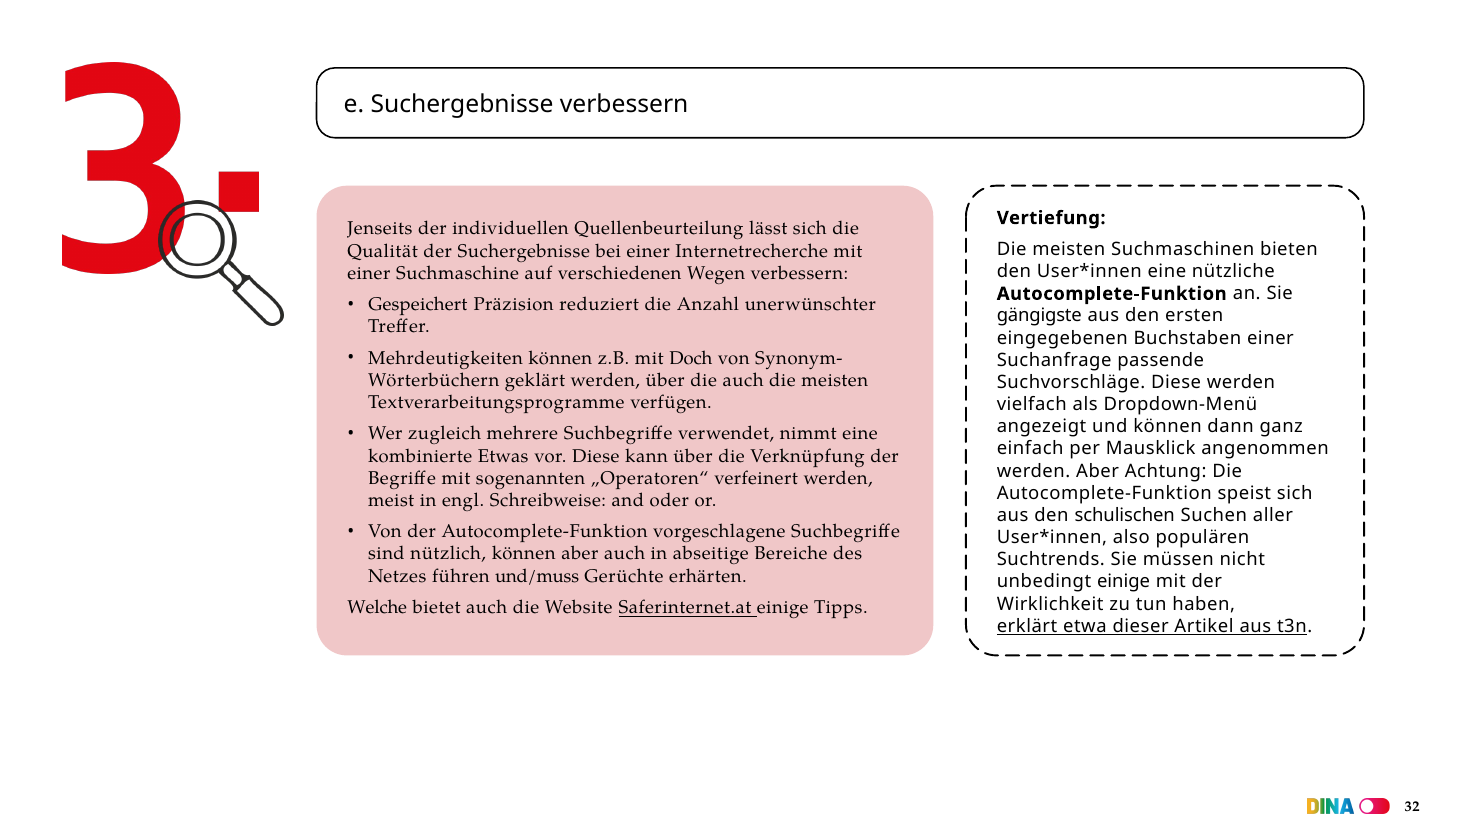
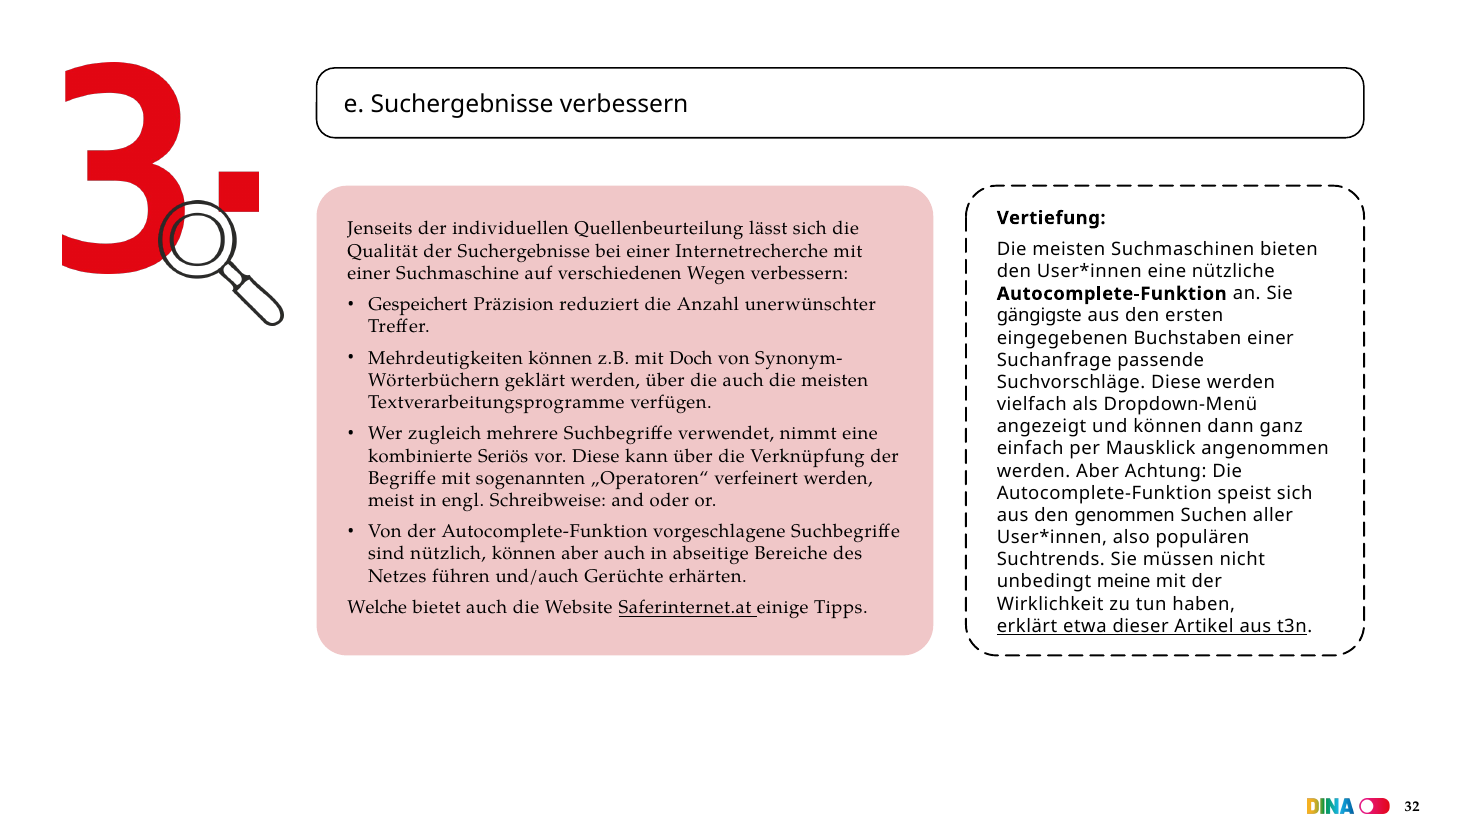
Etwas: Etwas -> Seriös
schulischen: schulischen -> genommen
und/muss: und/muss -> und/auch
unbedingt einige: einige -> meine
